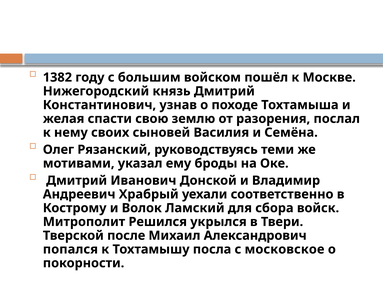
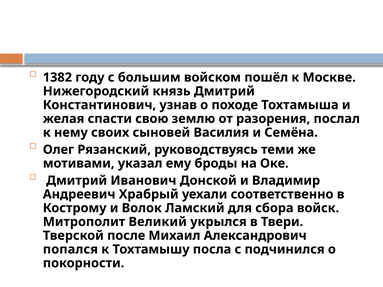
Решился: Решился -> Великий
московское: московское -> подчинился
